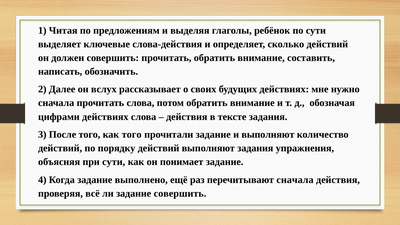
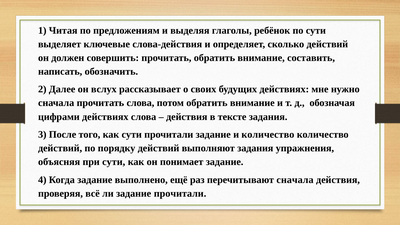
как того: того -> сути
и выполняют: выполняют -> количество
задание совершить: совершить -> прочитали
